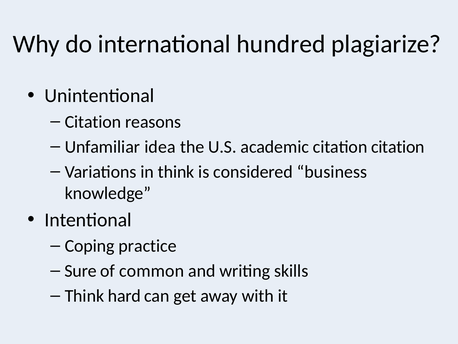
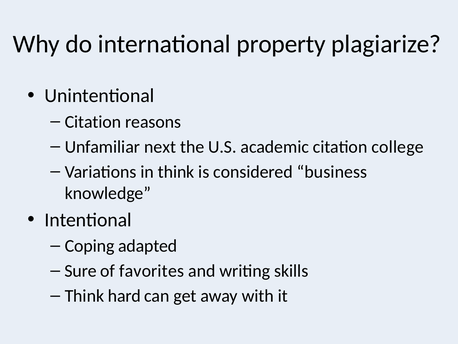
hundred: hundred -> property
idea: idea -> next
citation citation: citation -> college
practice: practice -> adapted
common: common -> favorites
